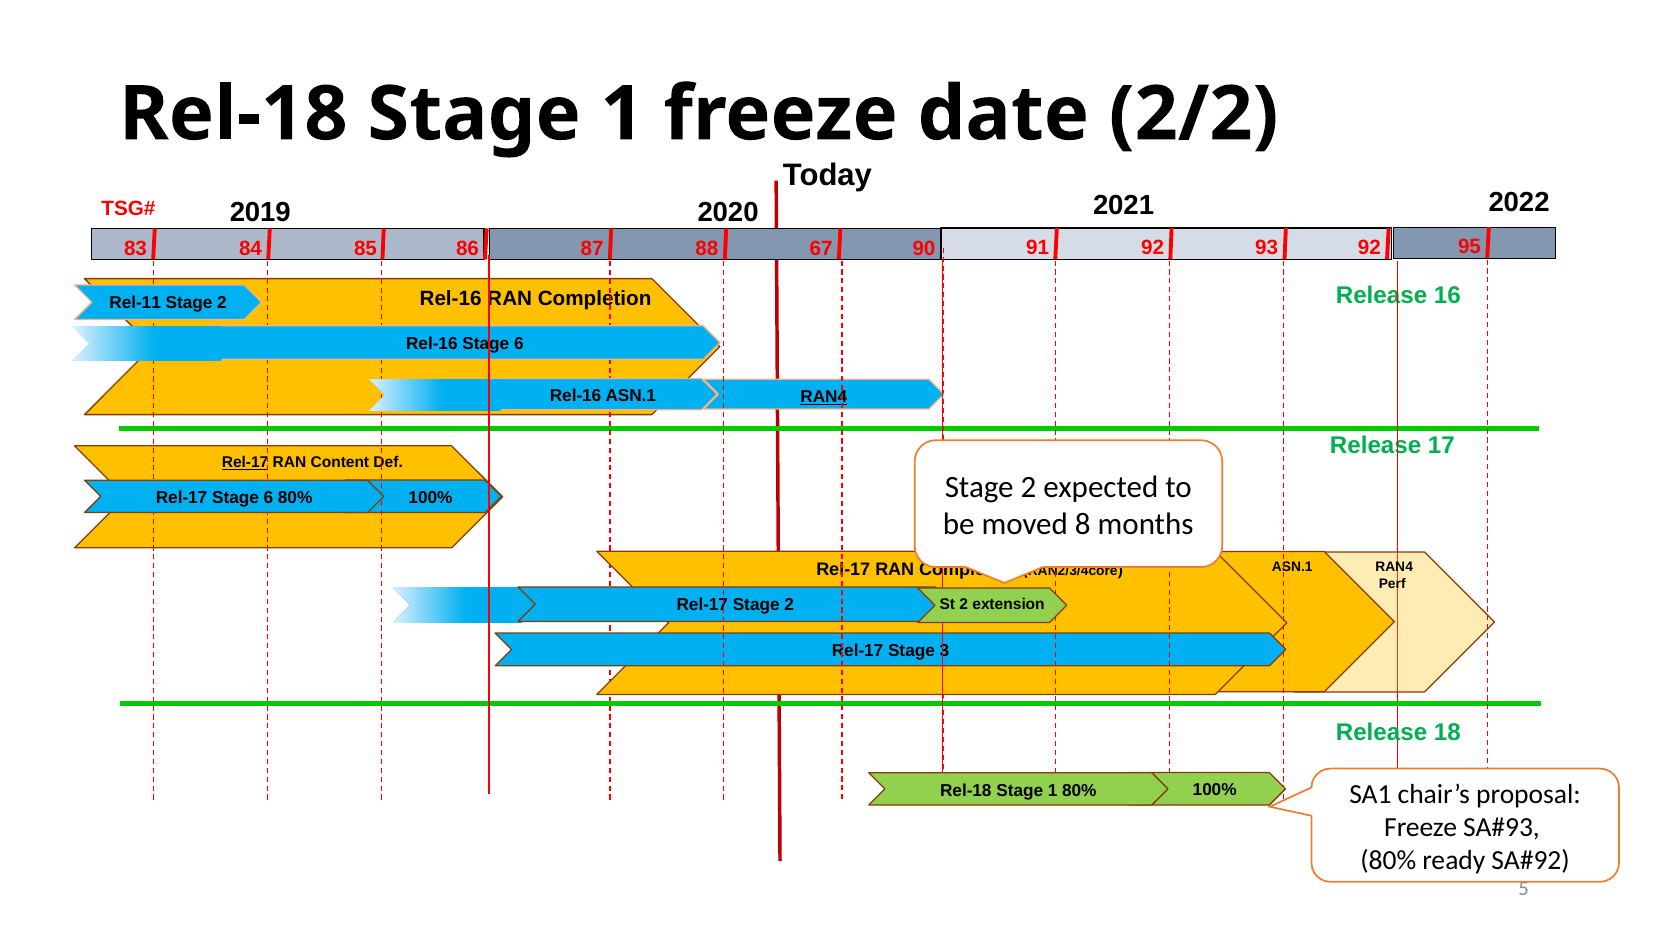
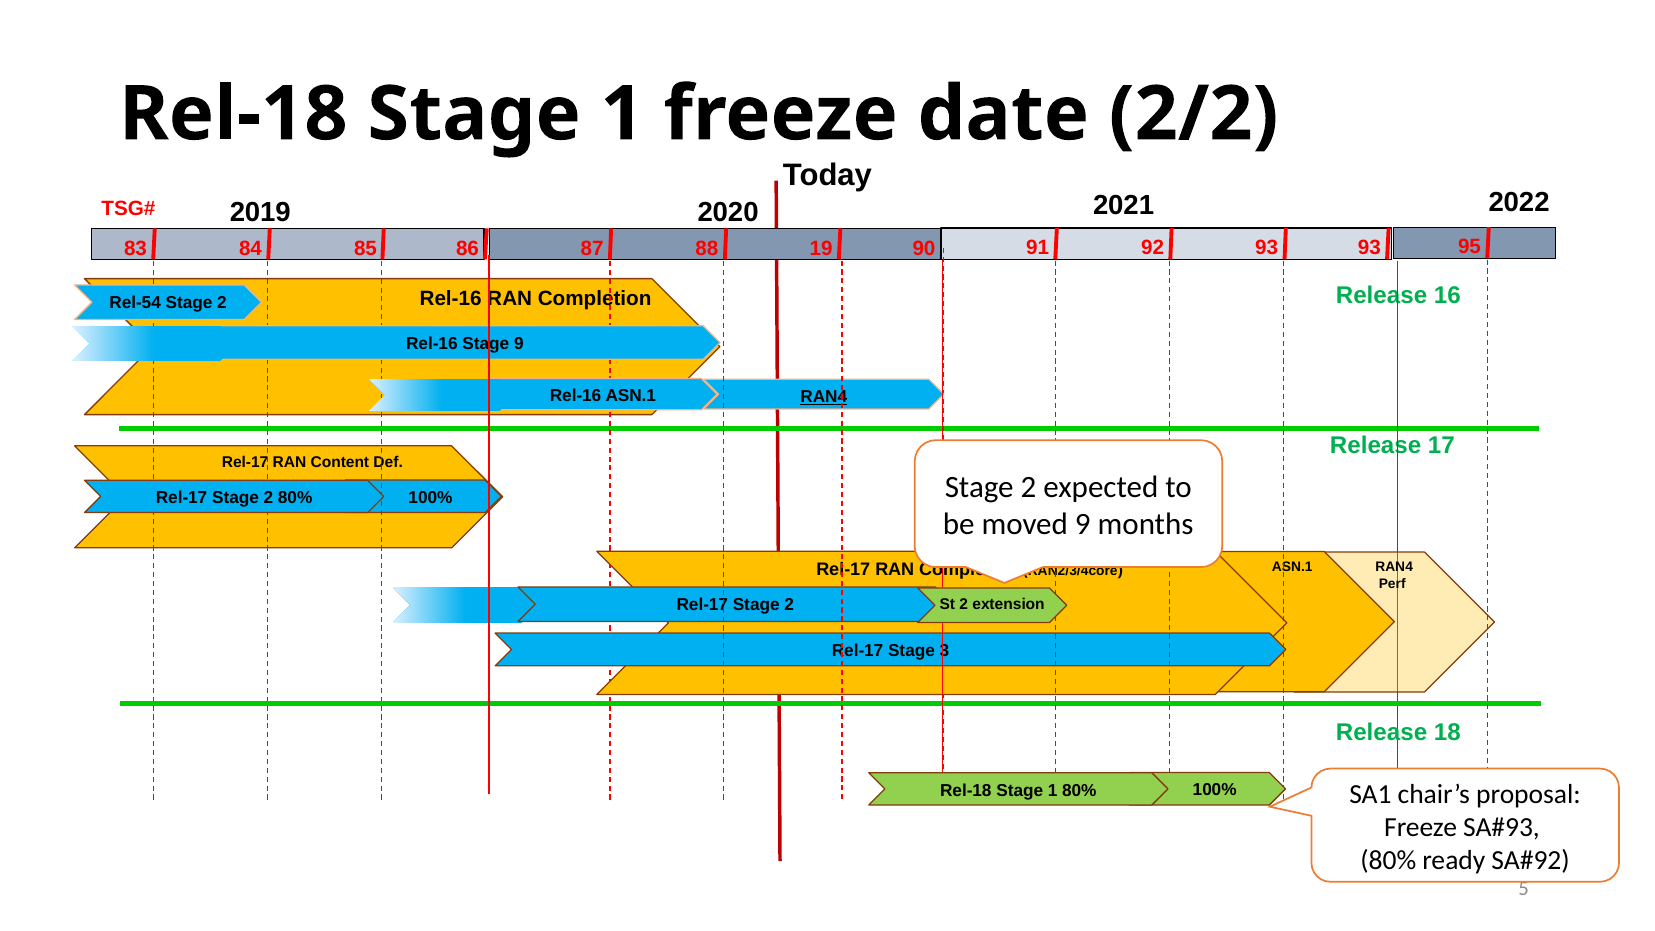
93 92: 92 -> 93
67: 67 -> 19
Rel-11: Rel-11 -> Rel-54
Rel-16 Stage 6: 6 -> 9
Rel-17 at (245, 462) underline: present -> none
6 at (269, 498): 6 -> 2
moved 8: 8 -> 9
